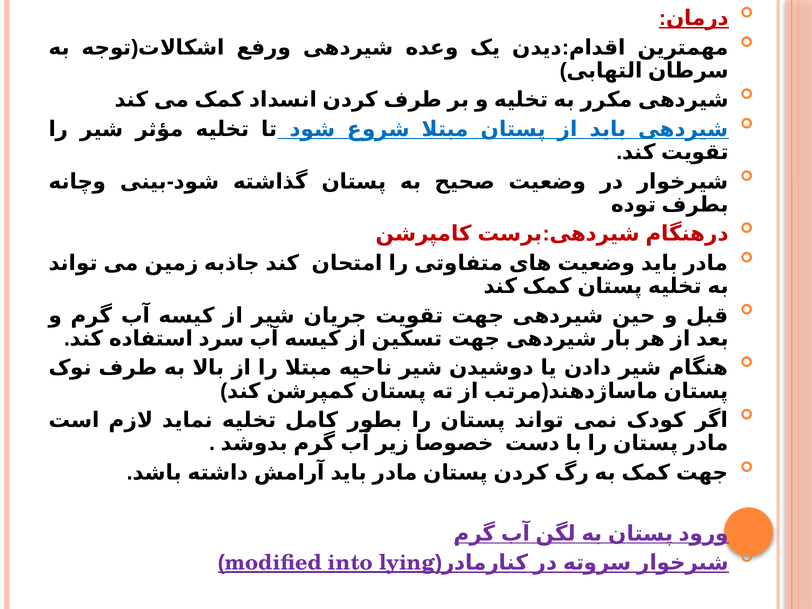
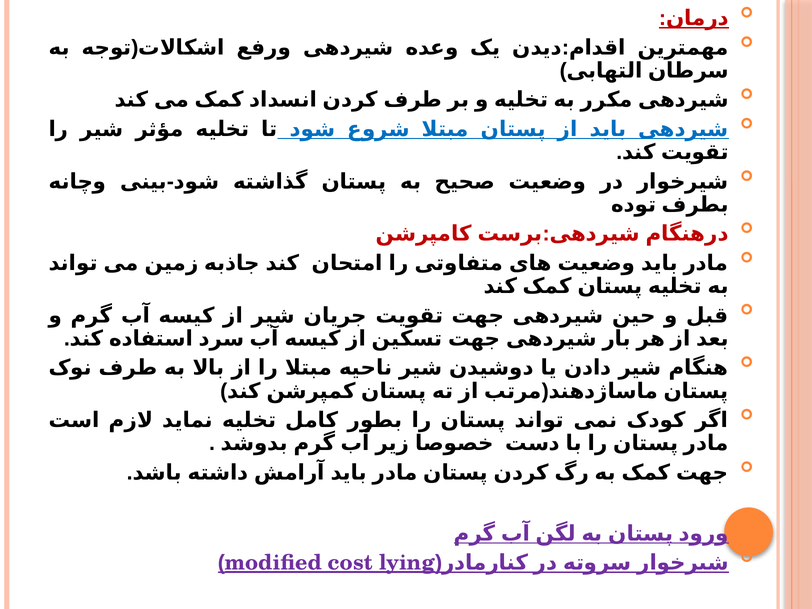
into: into -> cost
